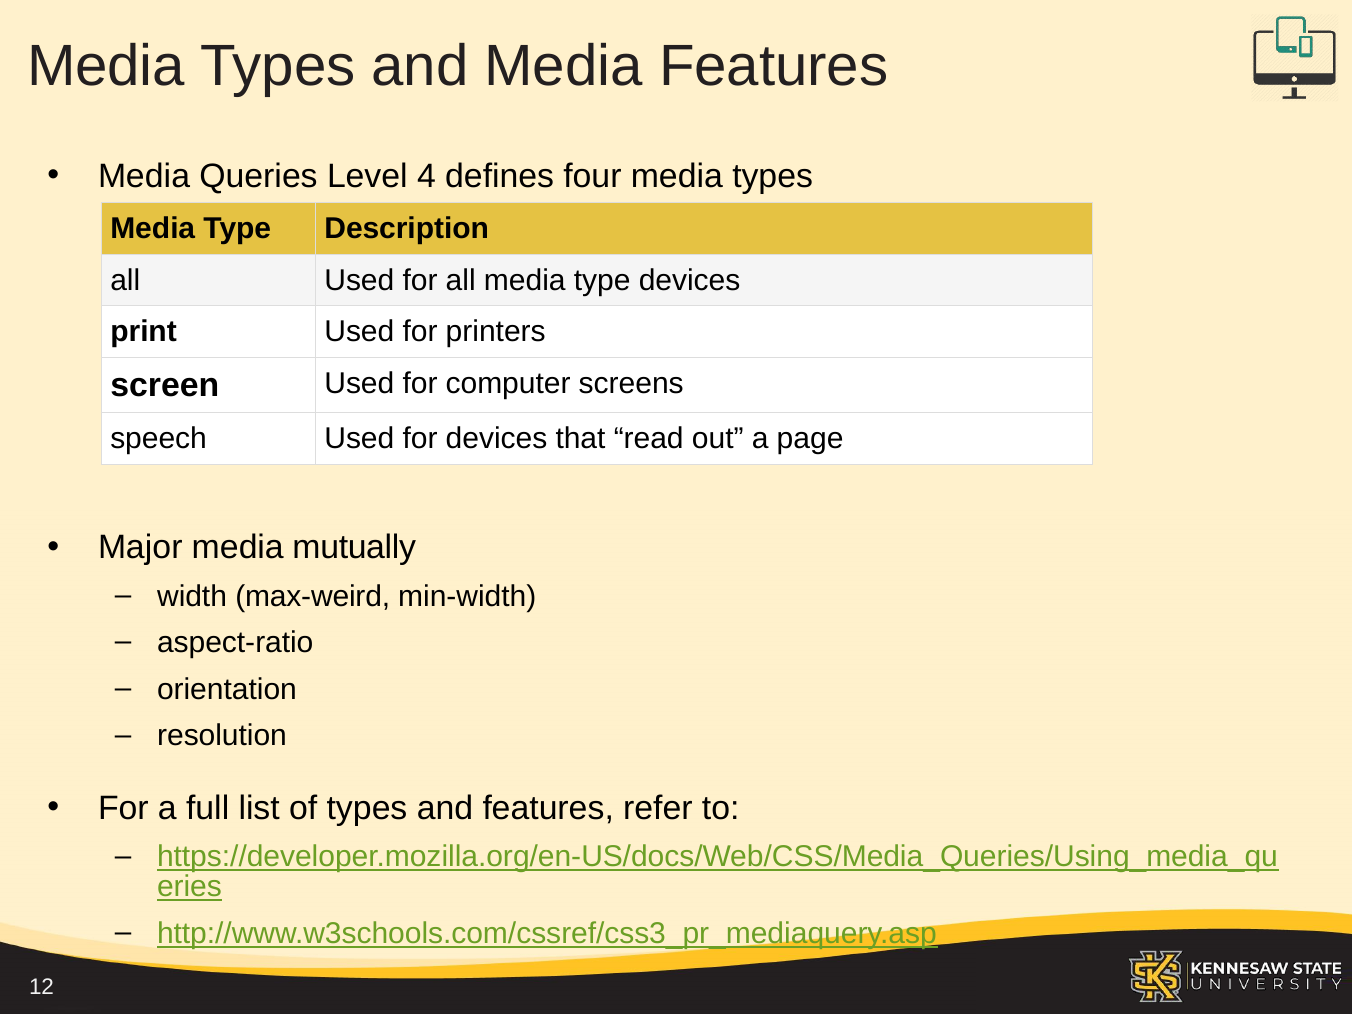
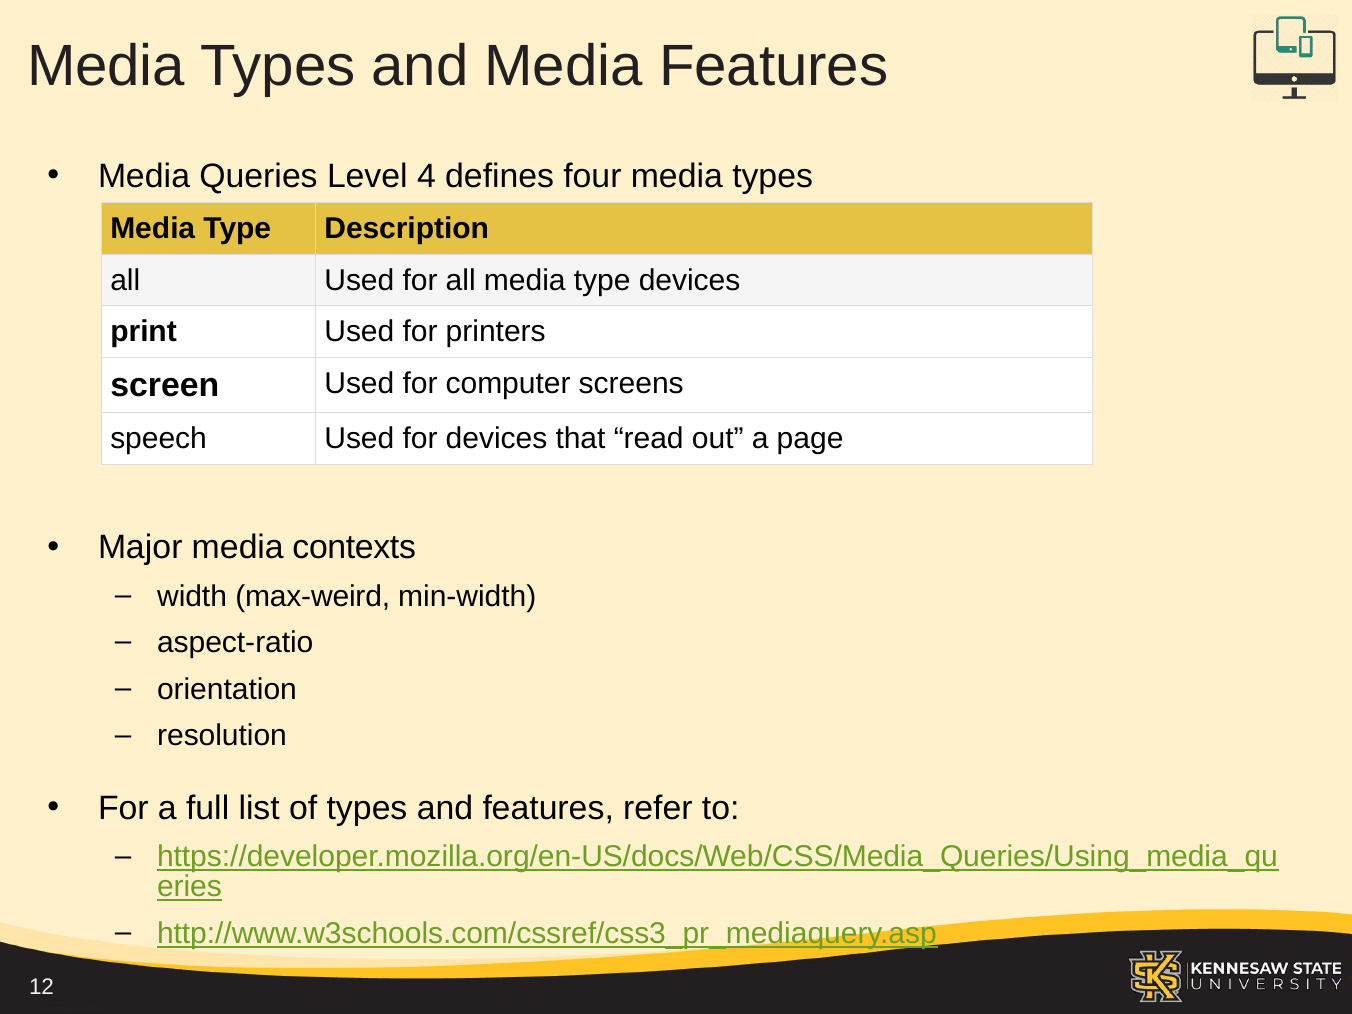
mutually: mutually -> contexts
